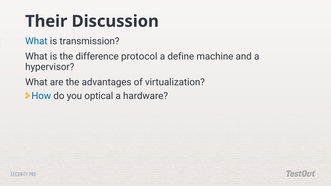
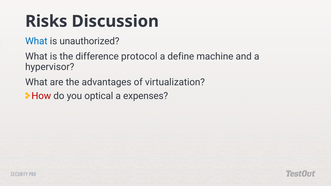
Their: Their -> Risks
transmission: transmission -> unauthorized
How colour: blue -> red
hardware: hardware -> expenses
